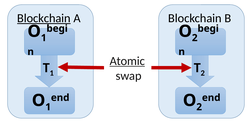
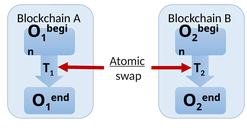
Blockchain at (44, 18) underline: present -> none
